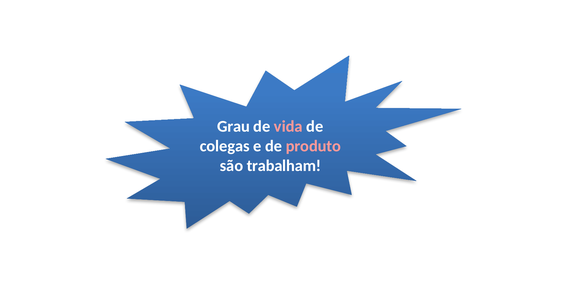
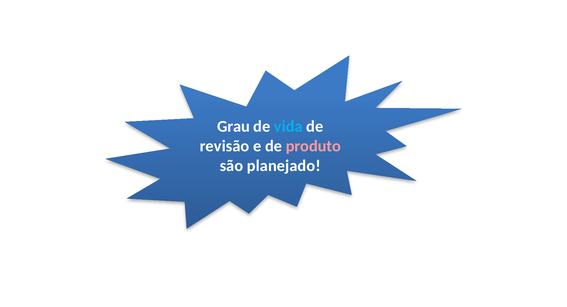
vida colour: pink -> light blue
colegas: colegas -> revisão
trabalham: trabalham -> planejado
